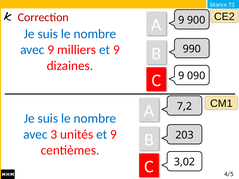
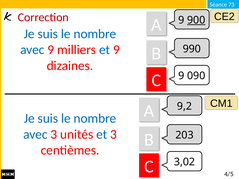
900 underline: none -> present
7,2: 7,2 -> 9,2
unités et 9: 9 -> 3
